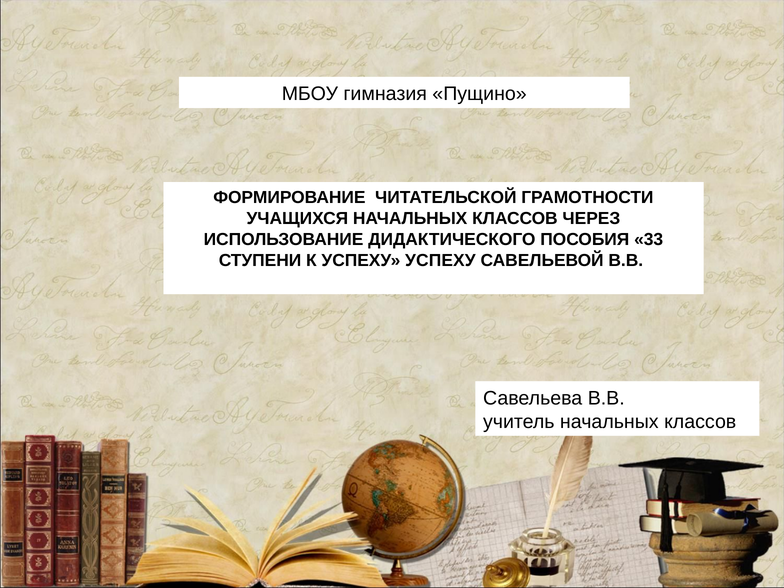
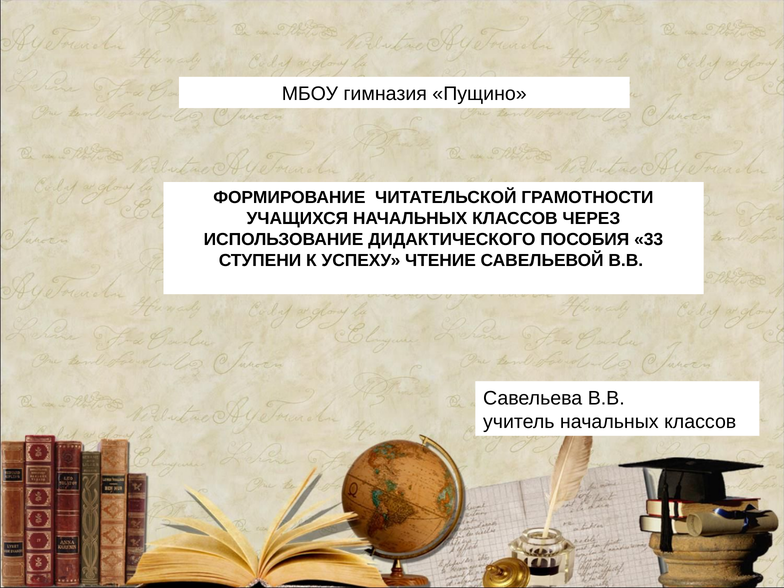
УСПЕХУ УСПЕХУ: УСПЕХУ -> ЧТЕНИЕ
